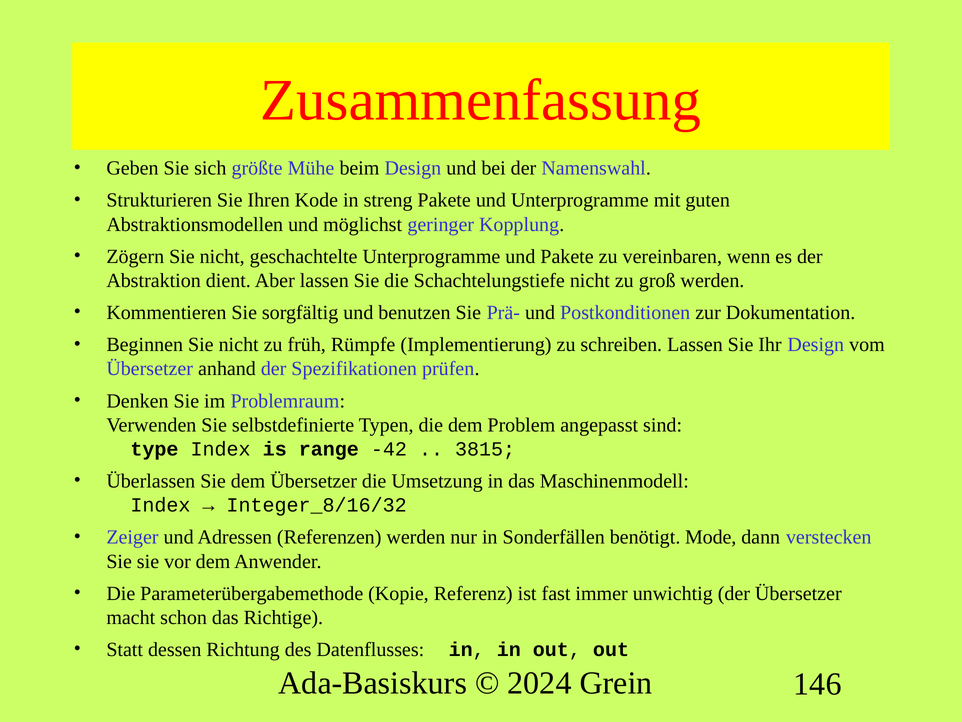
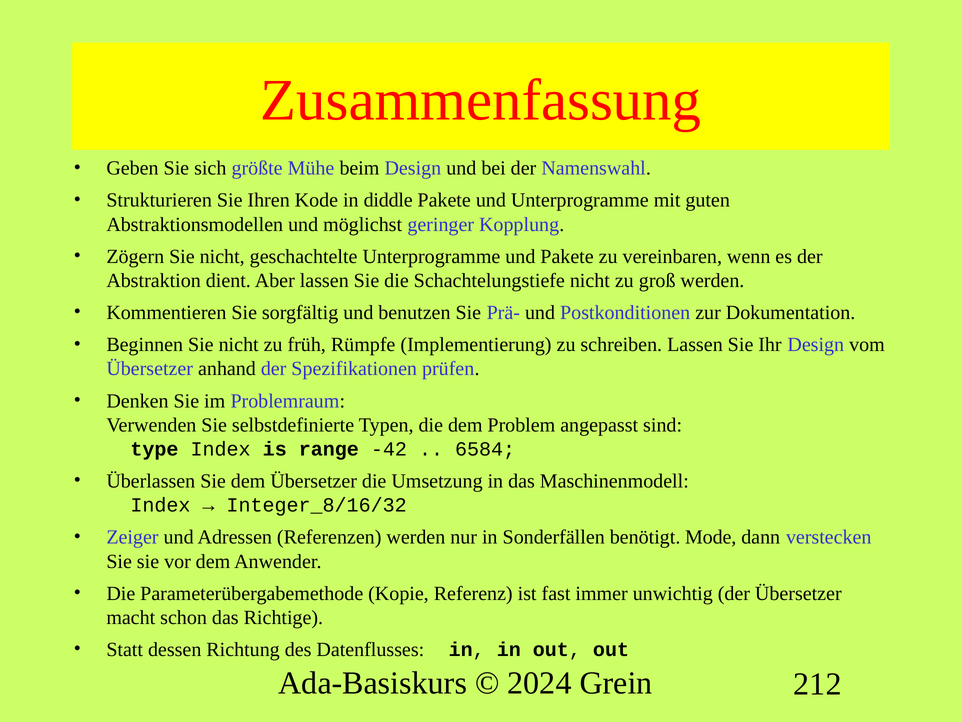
streng: streng -> diddle
3815: 3815 -> 6584
146: 146 -> 212
